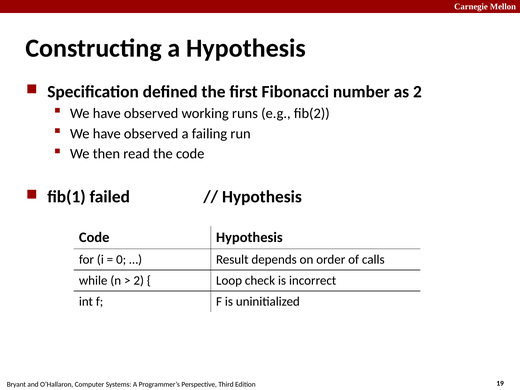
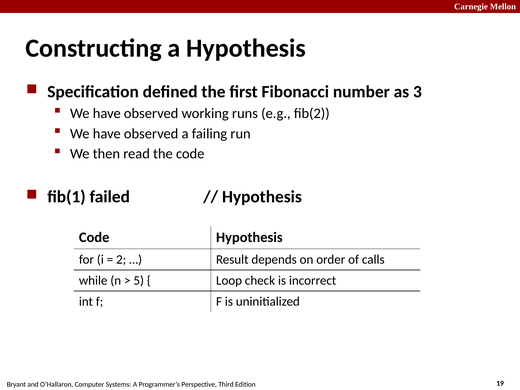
as 2: 2 -> 3
0: 0 -> 2
2 at (139, 281): 2 -> 5
